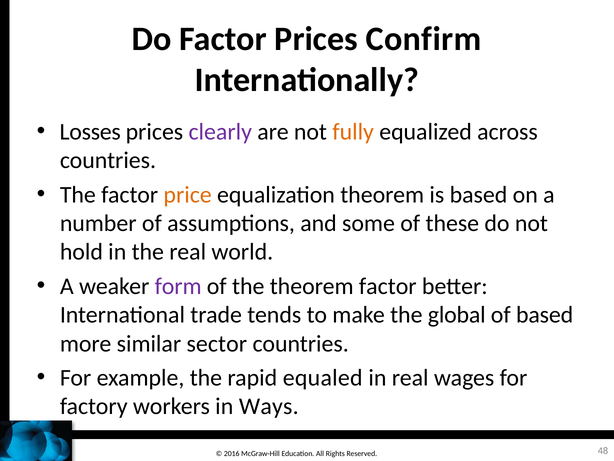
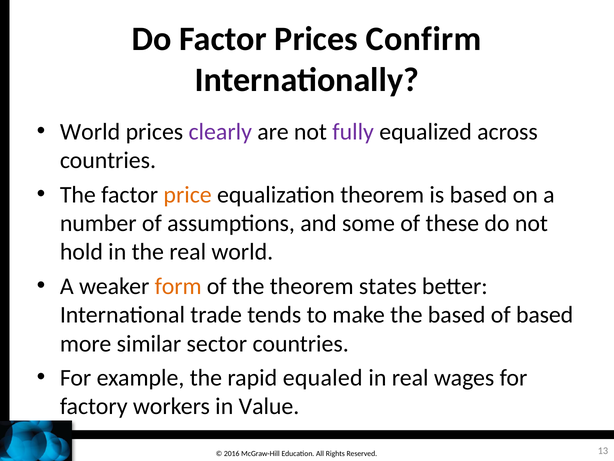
Losses at (90, 132): Losses -> World
fully colour: orange -> purple
form colour: purple -> orange
theorem factor: factor -> states
the global: global -> based
Ways: Ways -> Value
48: 48 -> 13
